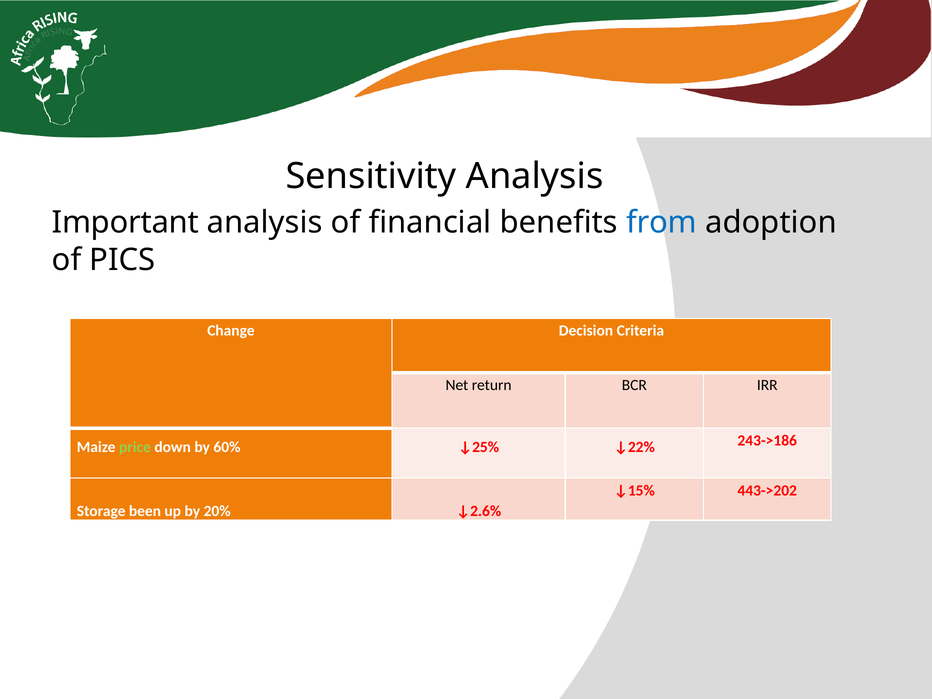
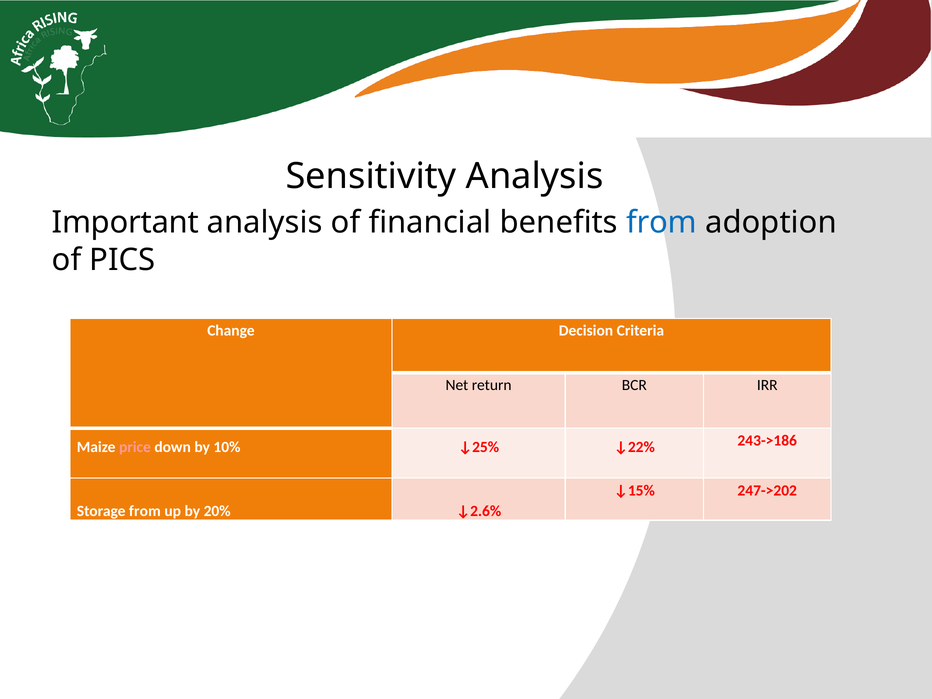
price colour: light green -> pink
60%: 60% -> 10%
443->202: 443->202 -> 247->202
Storage been: been -> from
